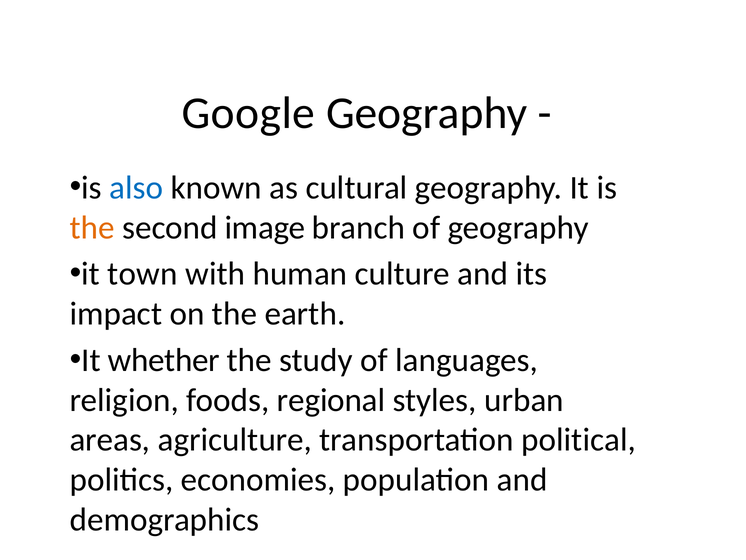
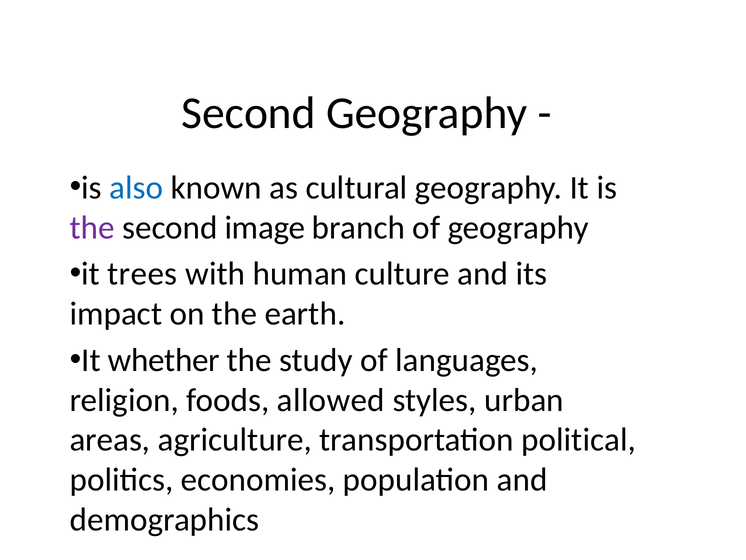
Google at (248, 113): Google -> Second
the at (92, 227) colour: orange -> purple
town: town -> trees
regional: regional -> allowed
